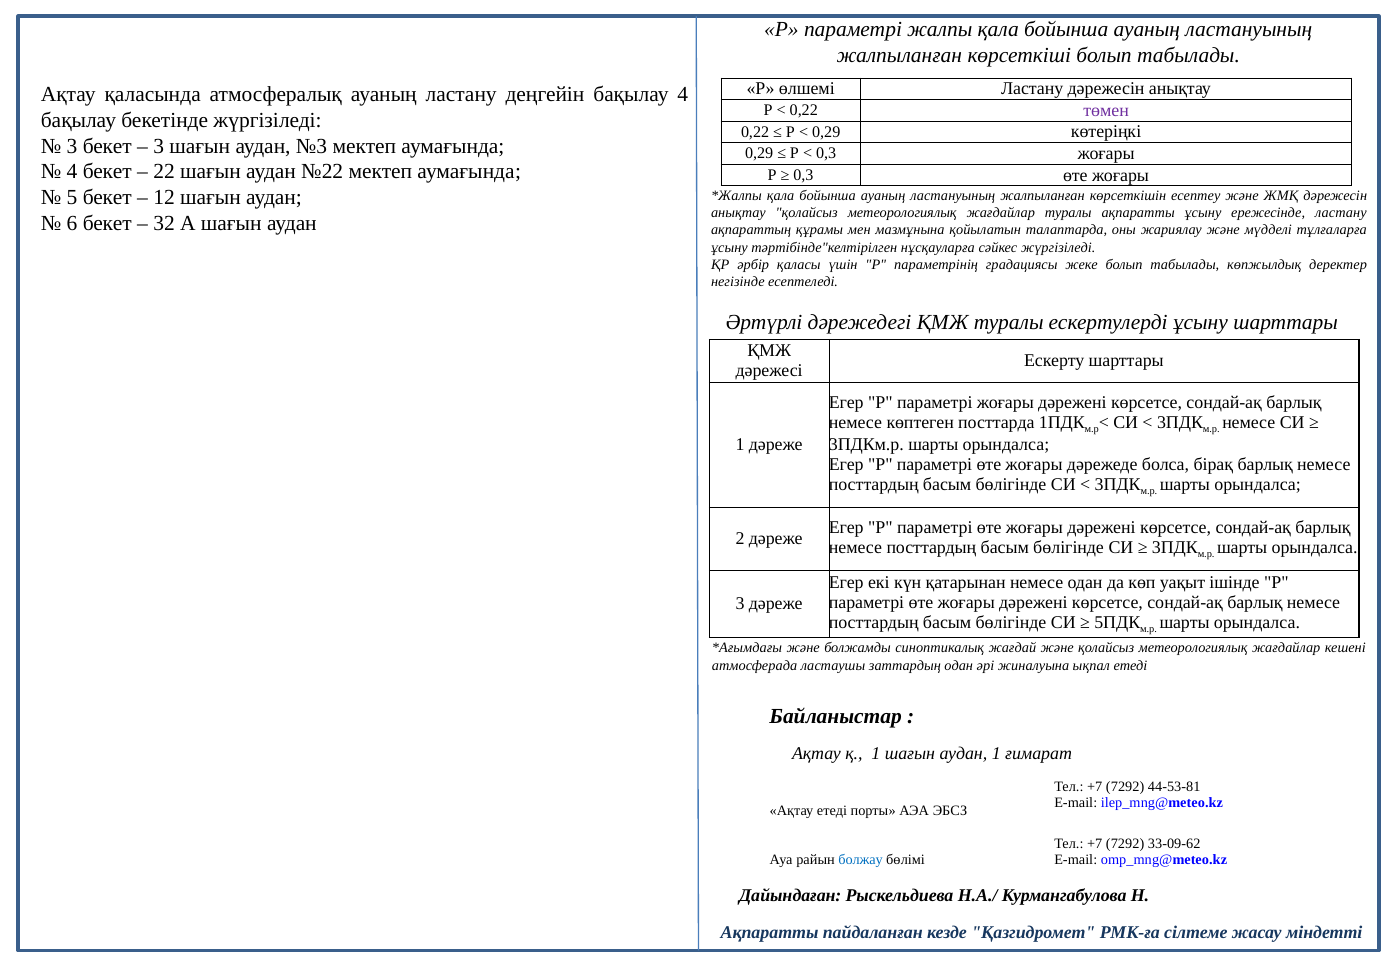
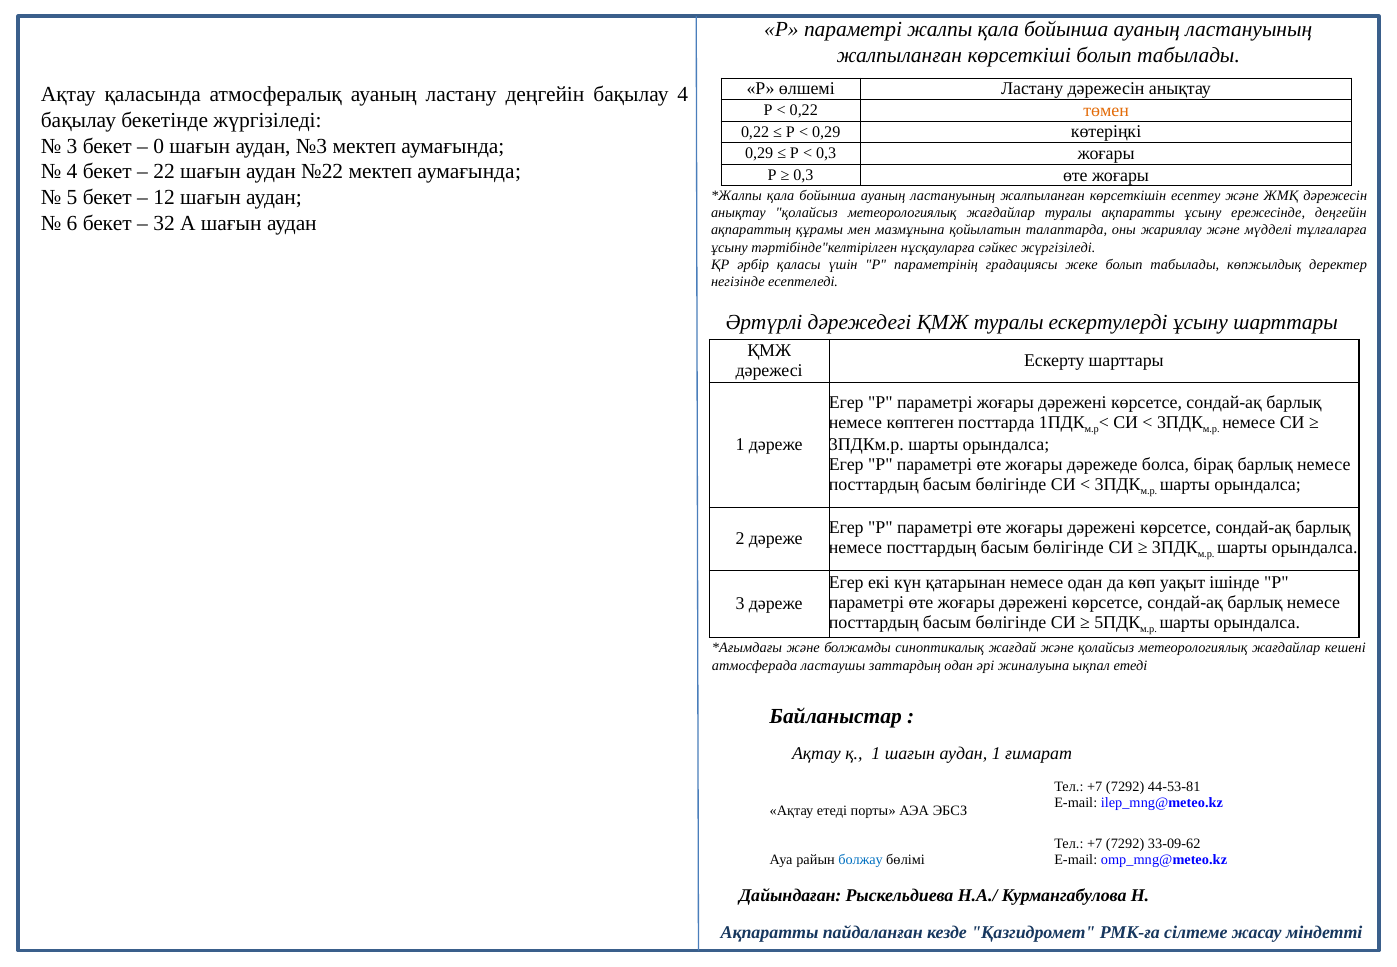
төмен colour: purple -> orange
3 at (159, 146): 3 -> 0
ережесінде ластану: ластану -> деңгейін
